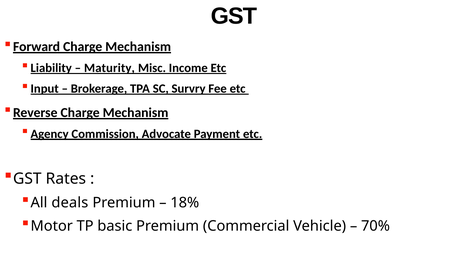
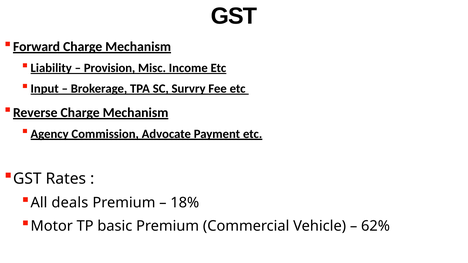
Maturity: Maturity -> Provision
70%: 70% -> 62%
